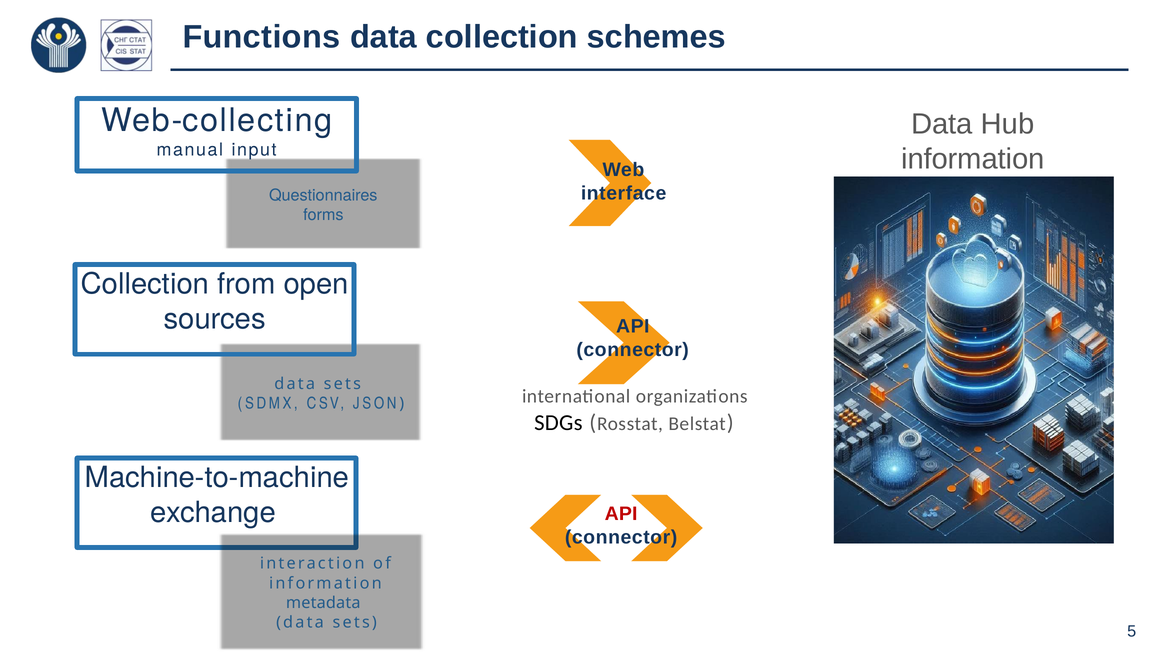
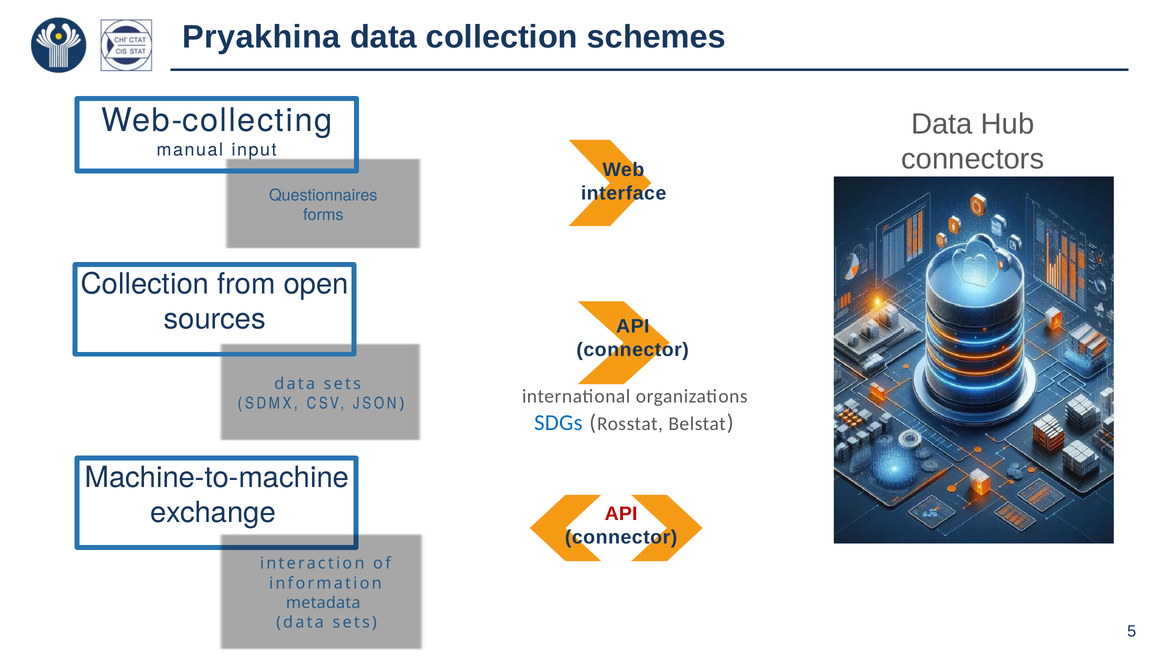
Functions: Functions -> Pryakhina
information at (973, 159): information -> connectors
SDGs colour: black -> blue
